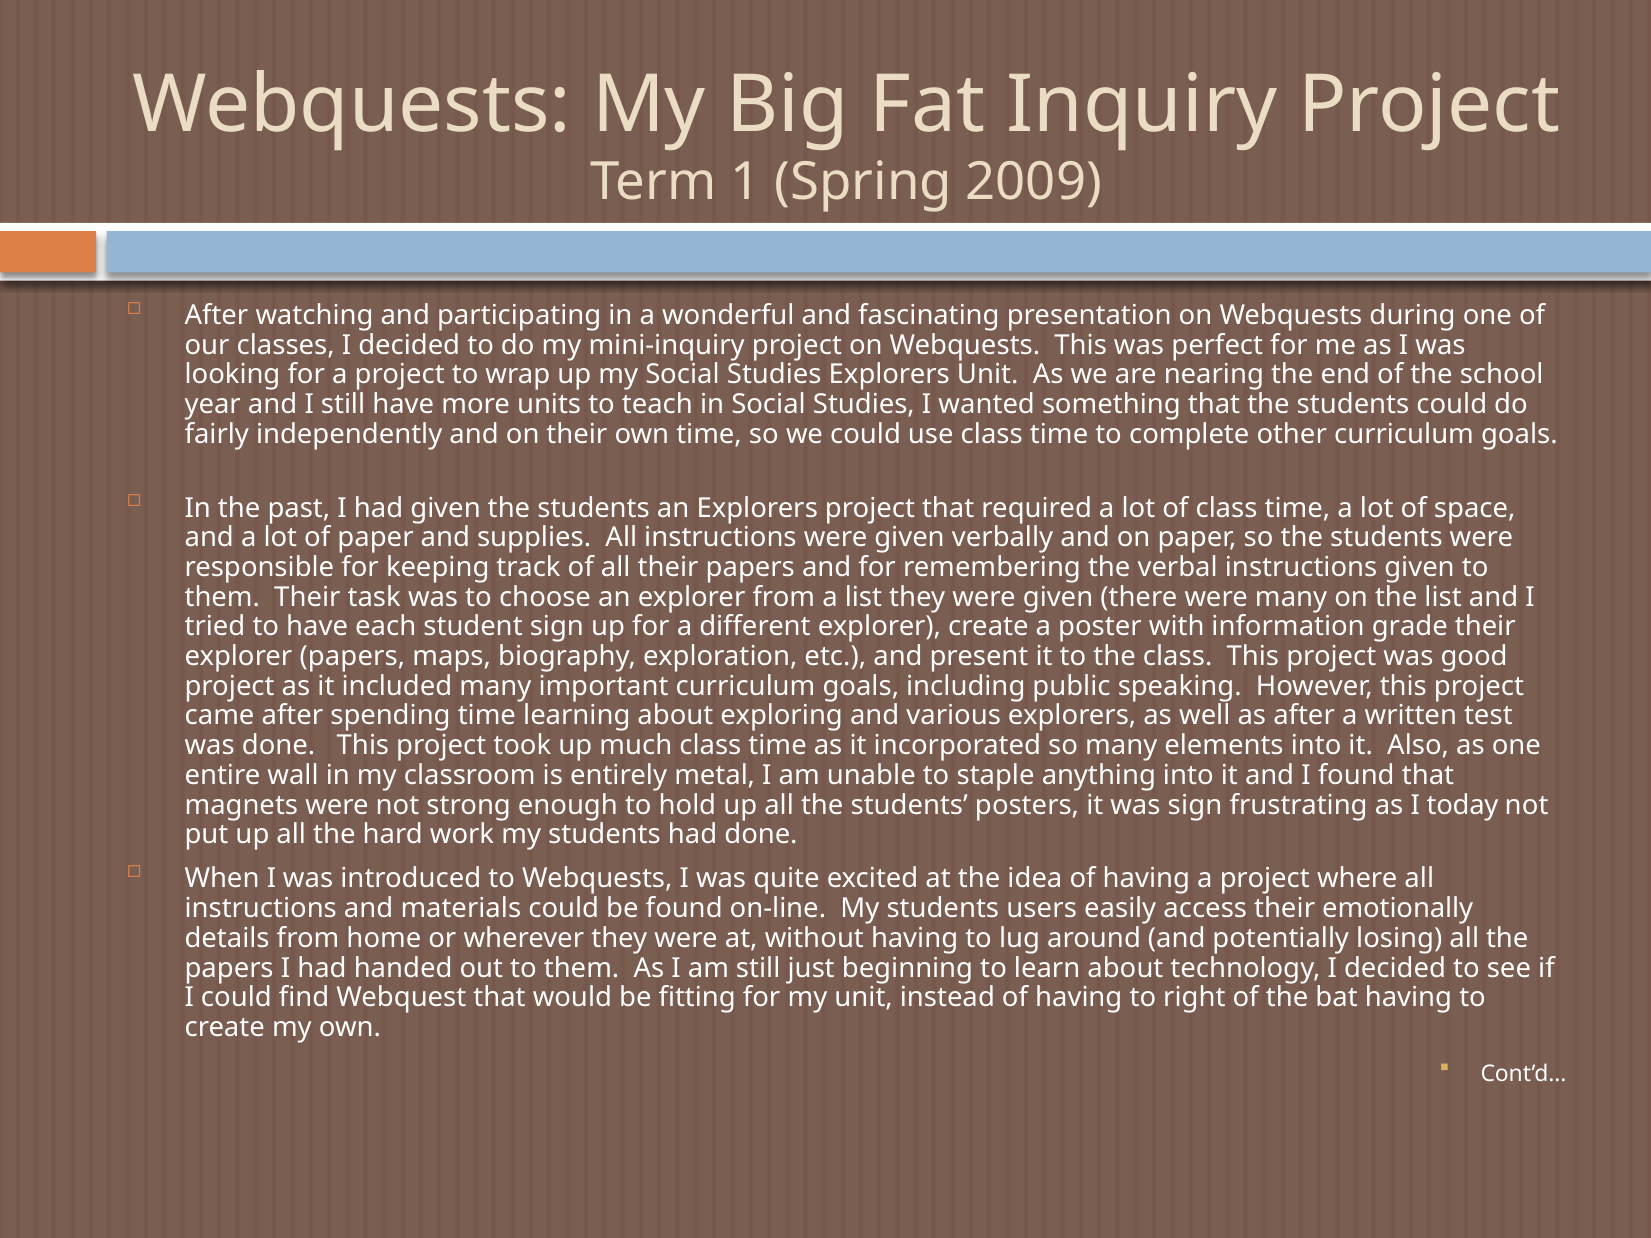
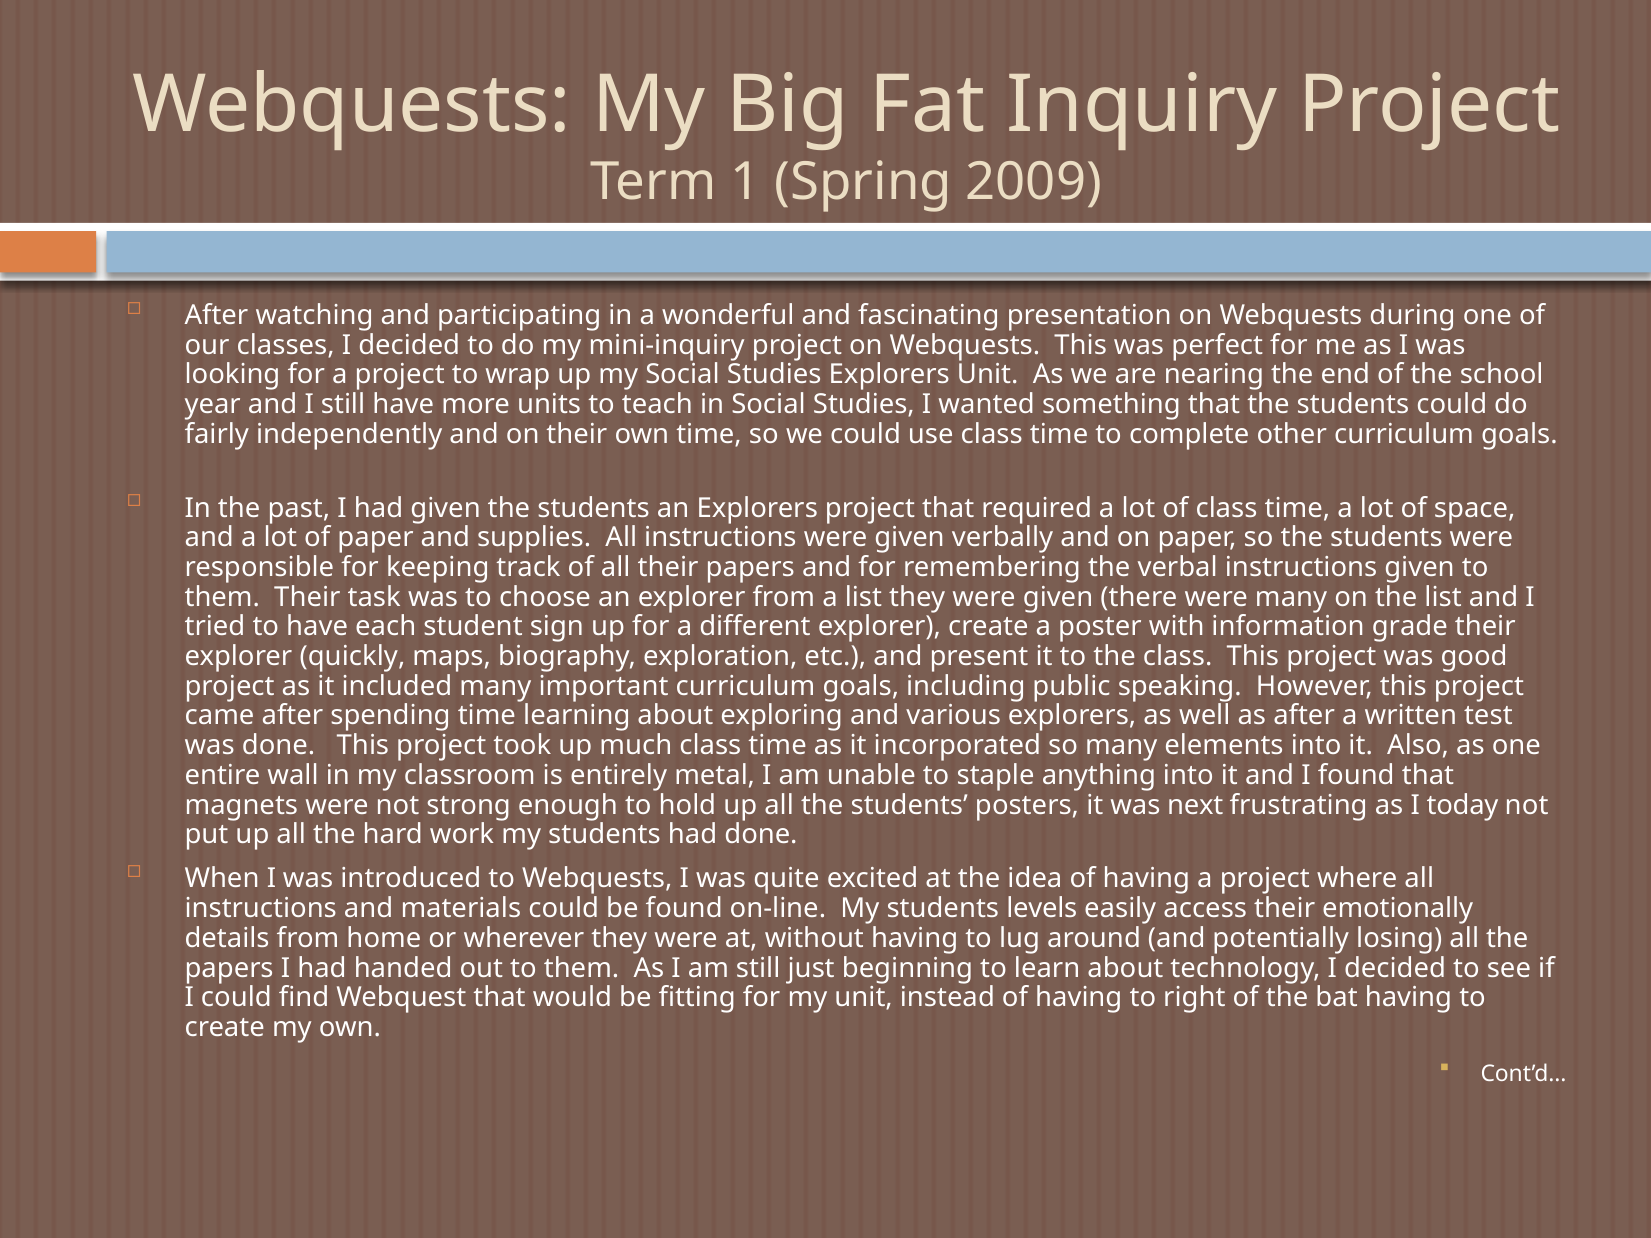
explorer papers: papers -> quickly
was sign: sign -> next
users: users -> levels
